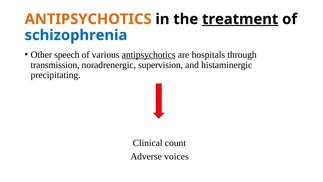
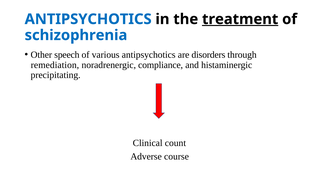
ANTIPSYCHOTICS at (88, 19) colour: orange -> blue
antipsychotics at (149, 55) underline: present -> none
hospitals: hospitals -> disorders
transmission: transmission -> remediation
supervision: supervision -> compliance
voices: voices -> course
